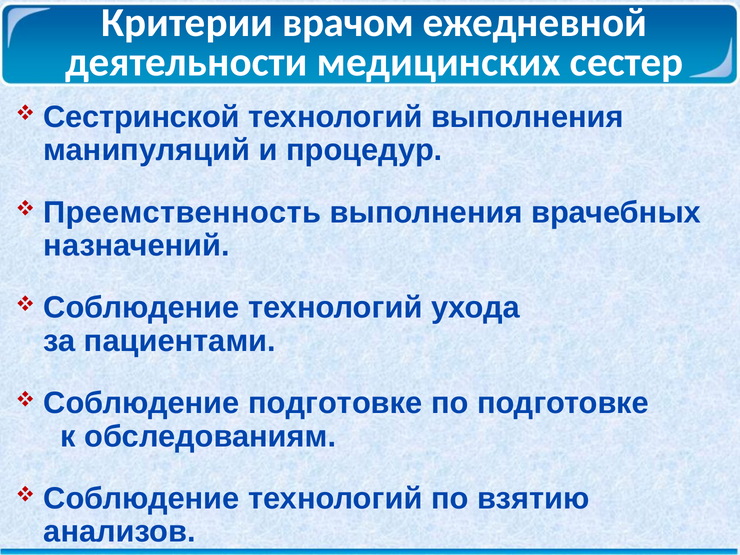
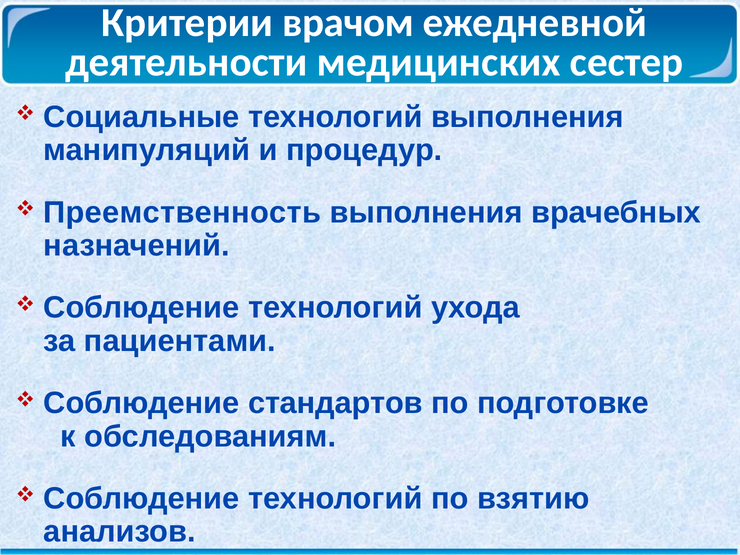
Сестринской: Сестринской -> Социальные
Соблюдение подготовке: подготовке -> стандартов
